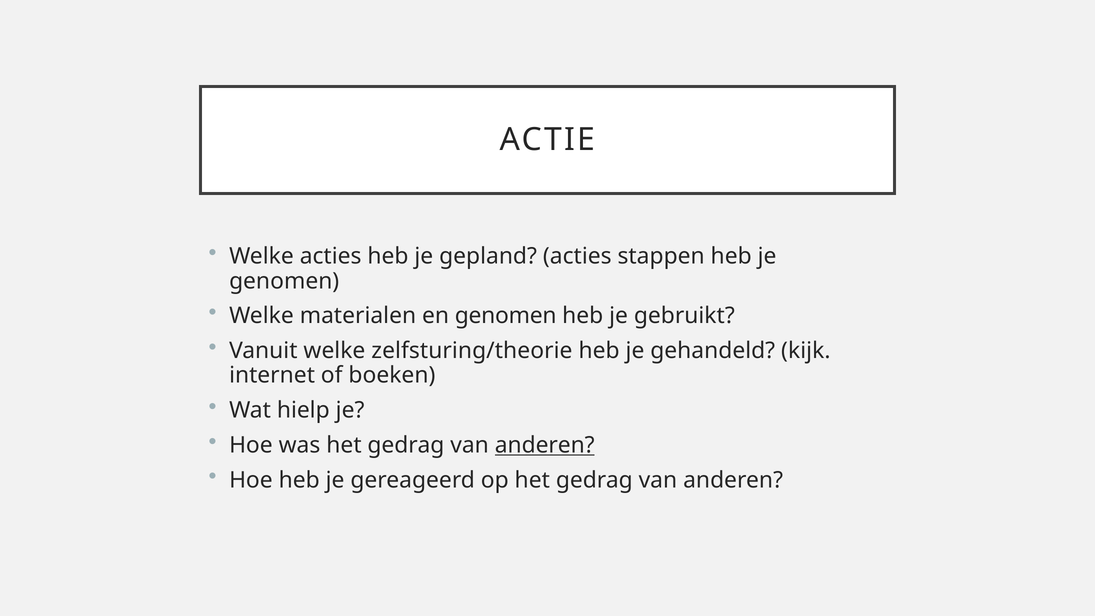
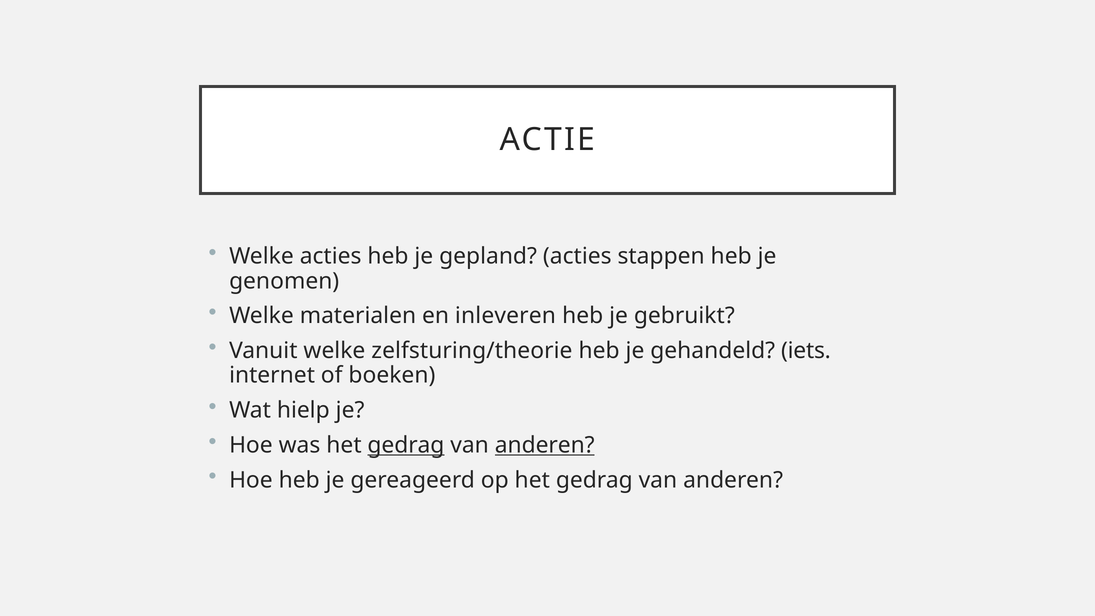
en genomen: genomen -> inleveren
kijk: kijk -> iets
gedrag at (406, 445) underline: none -> present
